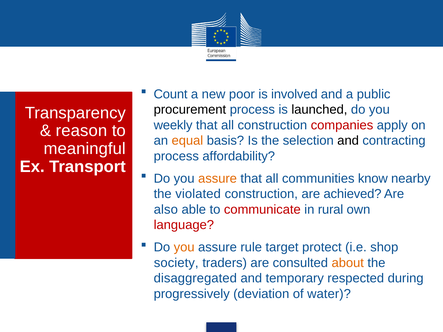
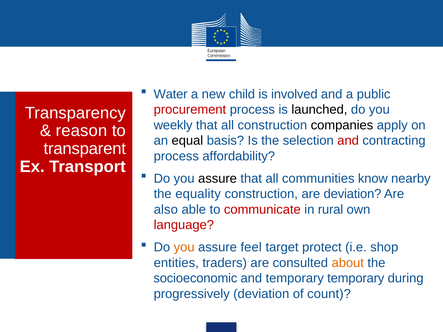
Count: Count -> Water
poor: poor -> child
procurement colour: black -> red
companies colour: red -> black
equal colour: orange -> black
and at (348, 141) colour: black -> red
meaningful: meaningful -> transparent
assure at (218, 179) colour: orange -> black
violated: violated -> equality
are achieved: achieved -> deviation
rule: rule -> feel
society: society -> entities
disaggregated: disaggregated -> socioeconomic
temporary respected: respected -> temporary
water: water -> count
